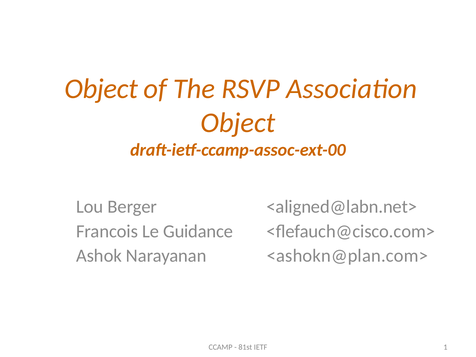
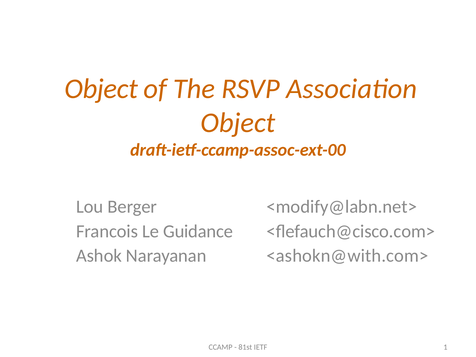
<aligned@labn.net>: <aligned@labn.net> -> <modify@labn.net>
<ashokn@plan.com>: <ashokn@plan.com> -> <ashokn@with.com>
